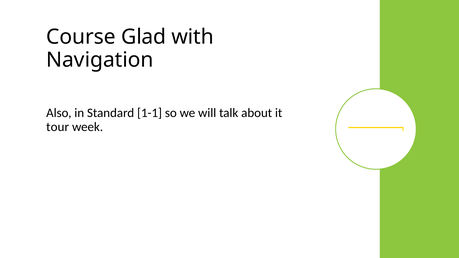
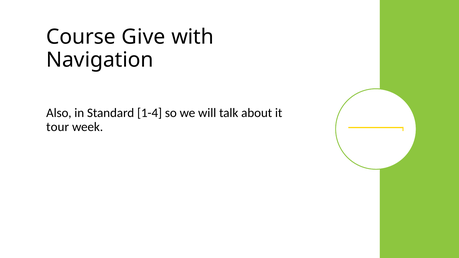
Glad: Glad -> Give
1-1: 1-1 -> 1-4
